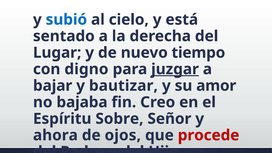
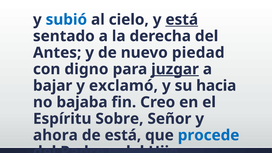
está at (182, 20) underline: none -> present
Lugar: Lugar -> Antes
tiempo: tiempo -> piedad
bautizar: bautizar -> exclamó
amor: amor -> hacia
de ojos: ojos -> está
procede colour: red -> blue
